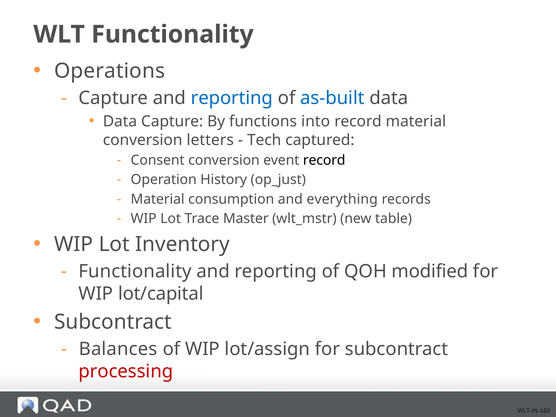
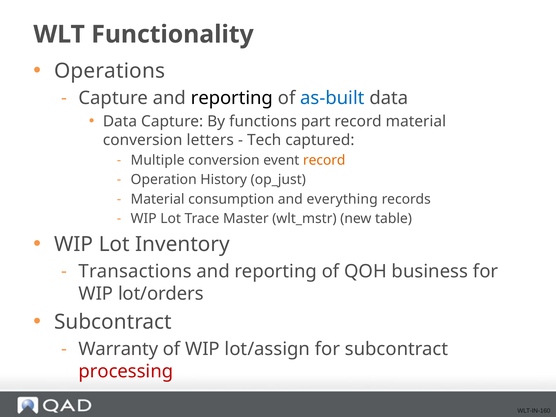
reporting at (232, 98) colour: blue -> black
into: into -> part
Consent: Consent -> Multiple
record at (324, 160) colour: black -> orange
Functionality at (135, 271): Functionality -> Transactions
modified: modified -> business
lot/capital: lot/capital -> lot/orders
Balances: Balances -> Warranty
